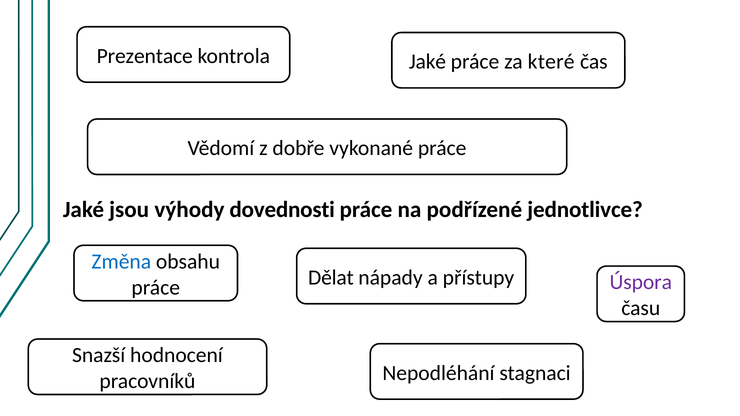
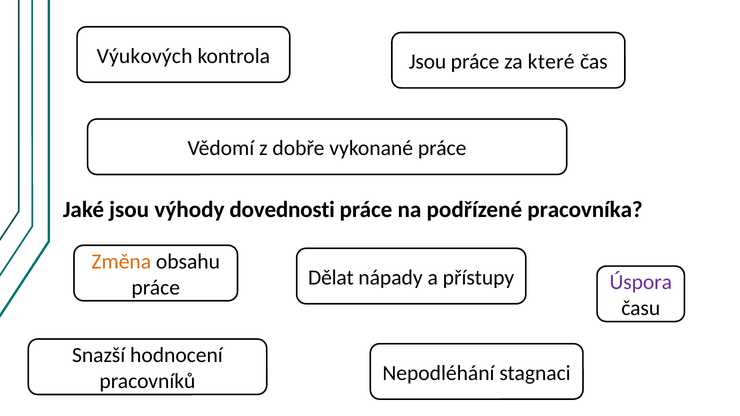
Prezentace: Prezentace -> Výukových
Jaké at (428, 62): Jaké -> Jsou
jednotlivce: jednotlivce -> pracovníka
Změna colour: blue -> orange
